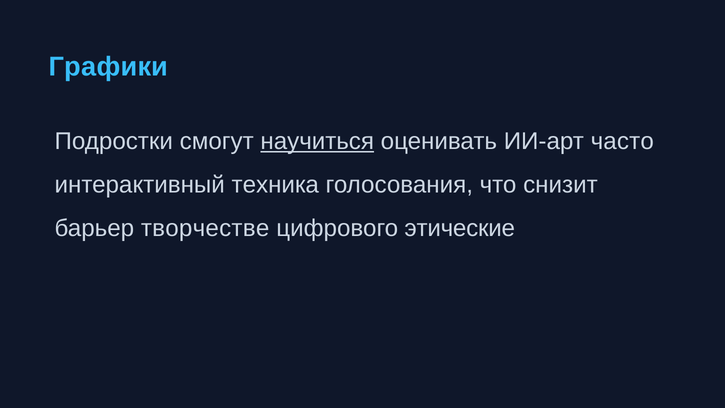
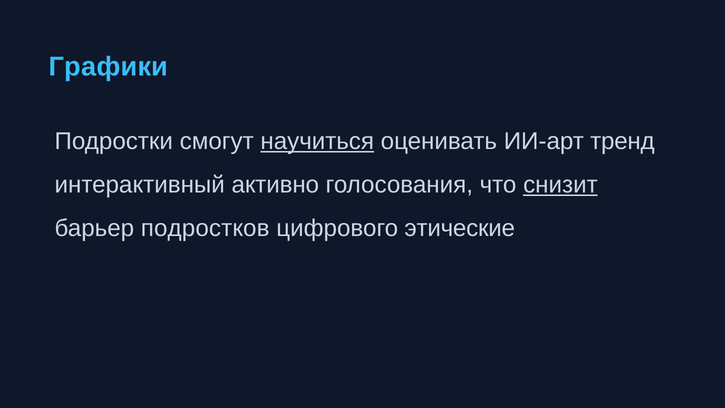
часто: часто -> тренд
техника: техника -> активно
снизит underline: none -> present
творчестве: творчестве -> подростков
